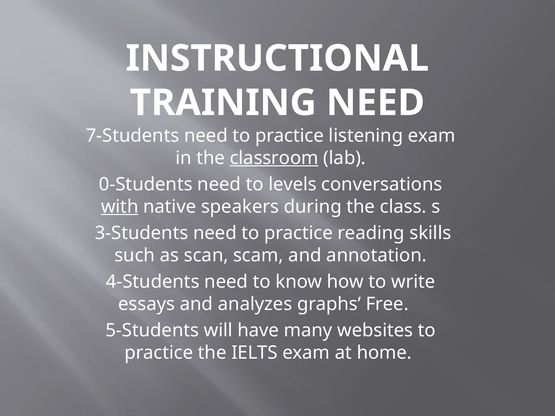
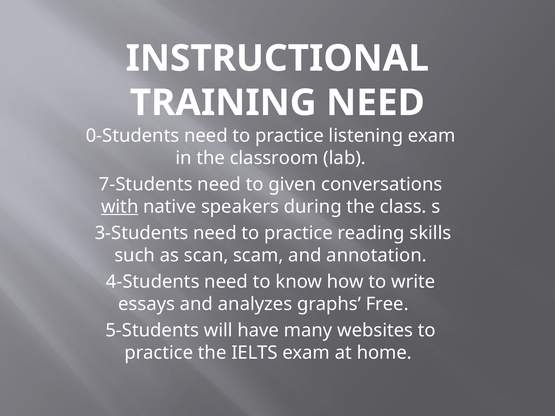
7-Students: 7-Students -> 0-Students
classroom underline: present -> none
0-Students: 0-Students -> 7-Students
levels: levels -> given
